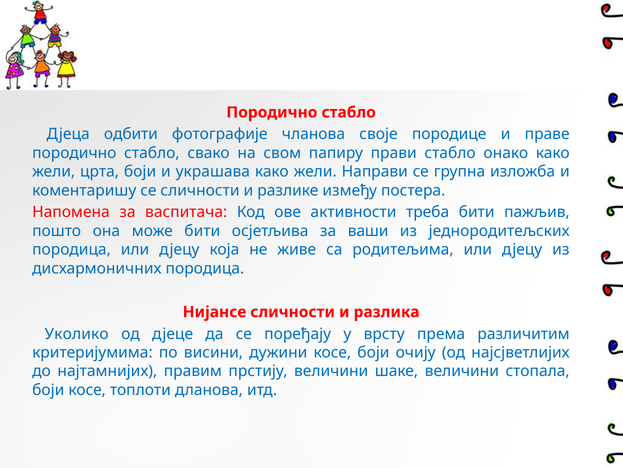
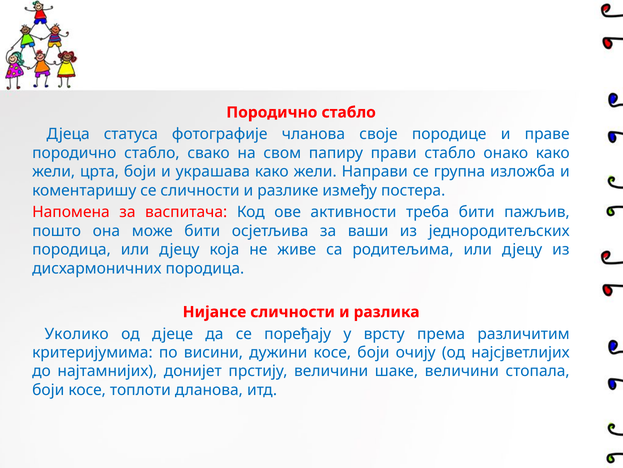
одбити: одбити -> статуса
правим: правим -> донијет
